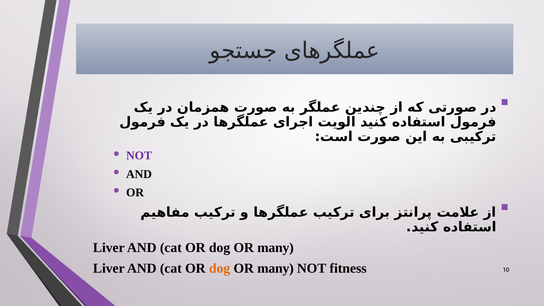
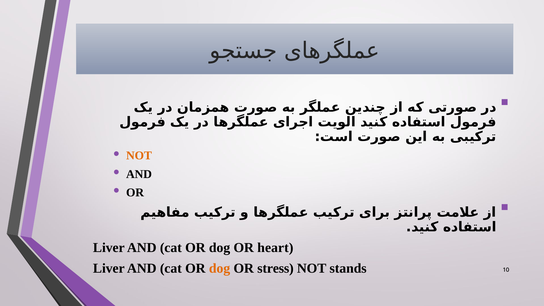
NOT at (139, 156) colour: purple -> orange
many at (275, 248): many -> heart
many at (275, 268): many -> stress
fitness: fitness -> stands
